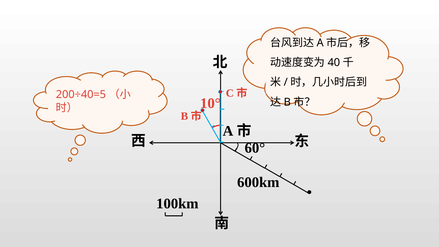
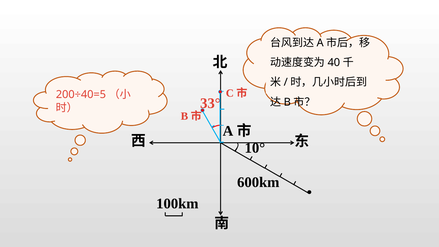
10°: 10° -> 33°
60°: 60° -> 10°
